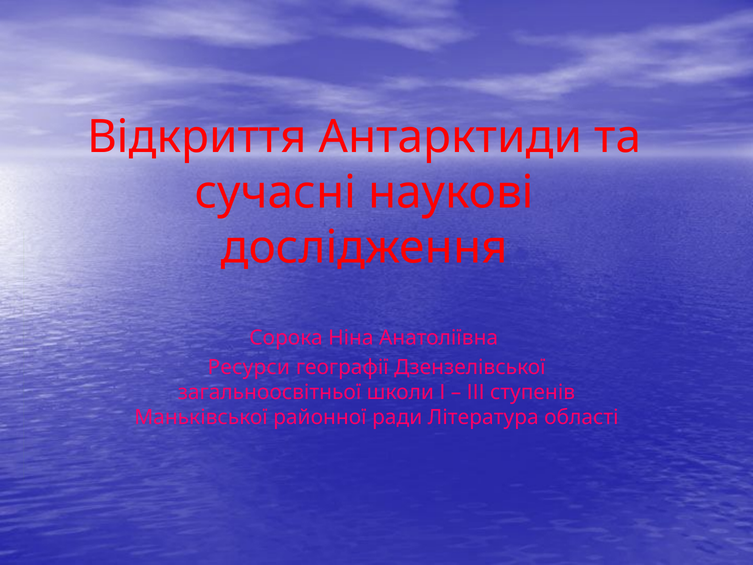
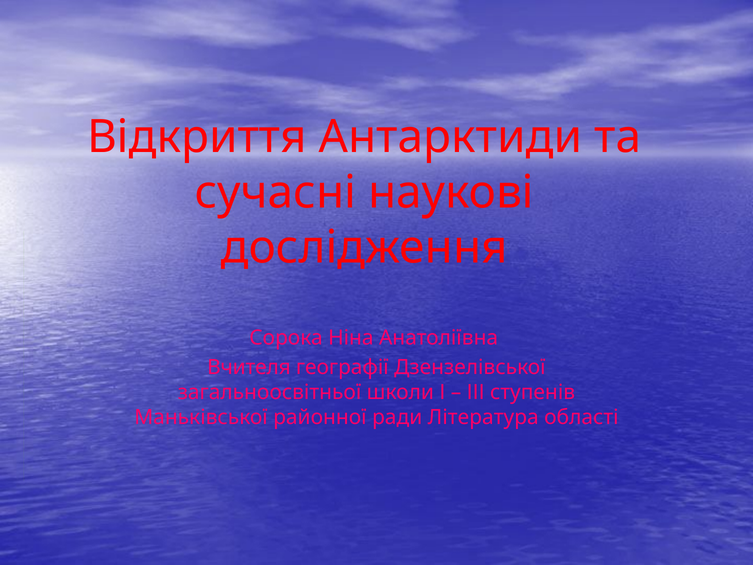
Ресурси: Ресурси -> Вчителя
